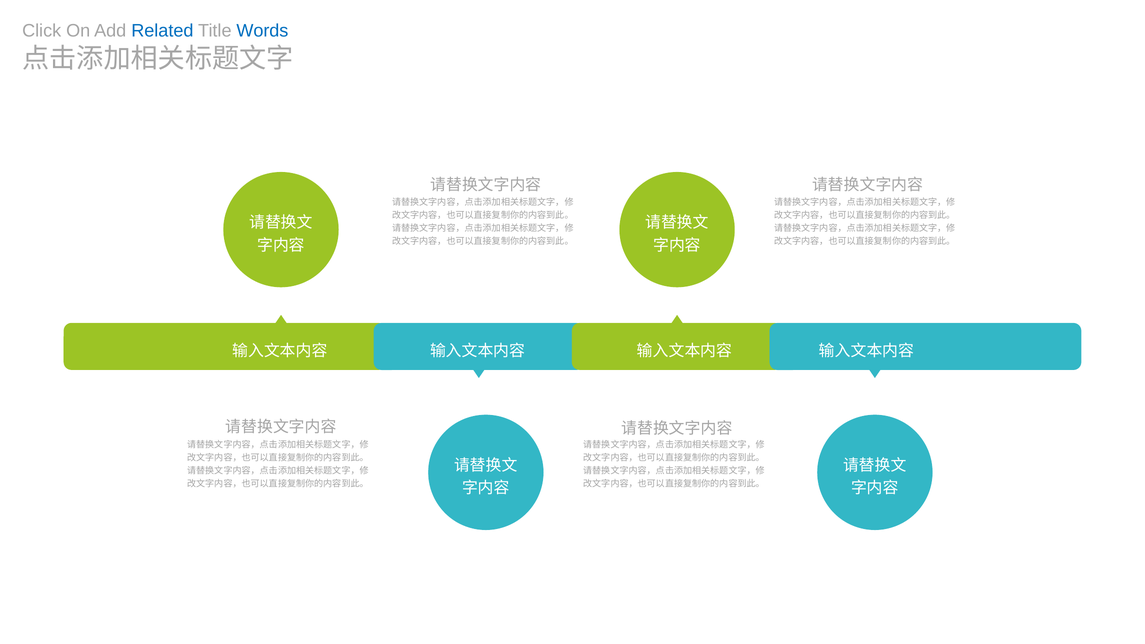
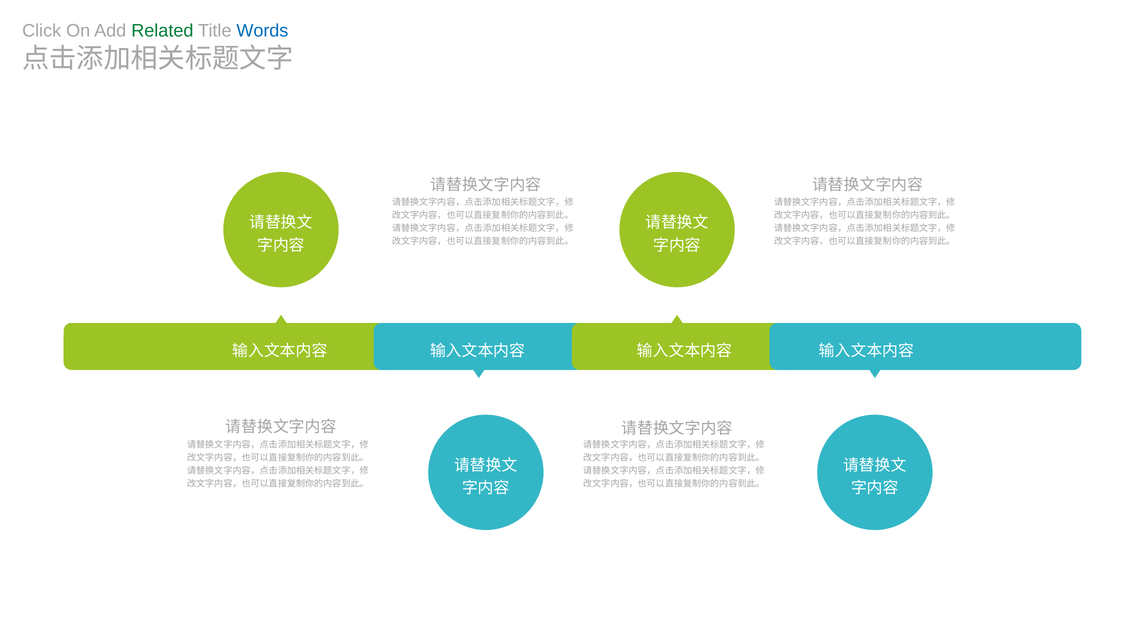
Related colour: blue -> green
